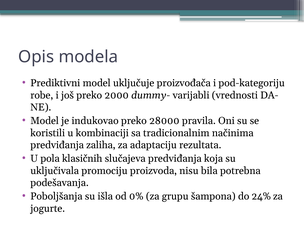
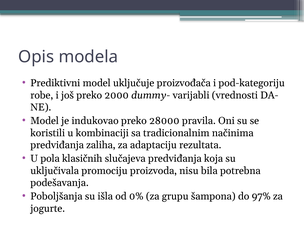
24%: 24% -> 97%
